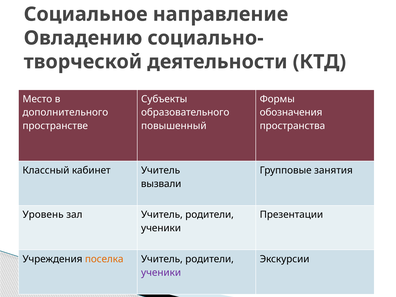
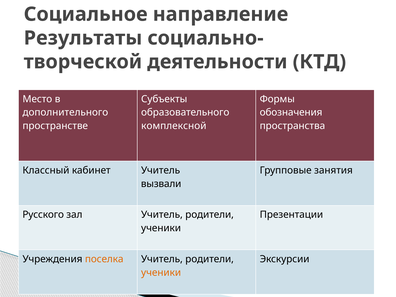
Овладению: Овладению -> Результаты
повышенный: повышенный -> комплексной
Уровень: Уровень -> Русского
ученики at (161, 273) colour: purple -> orange
